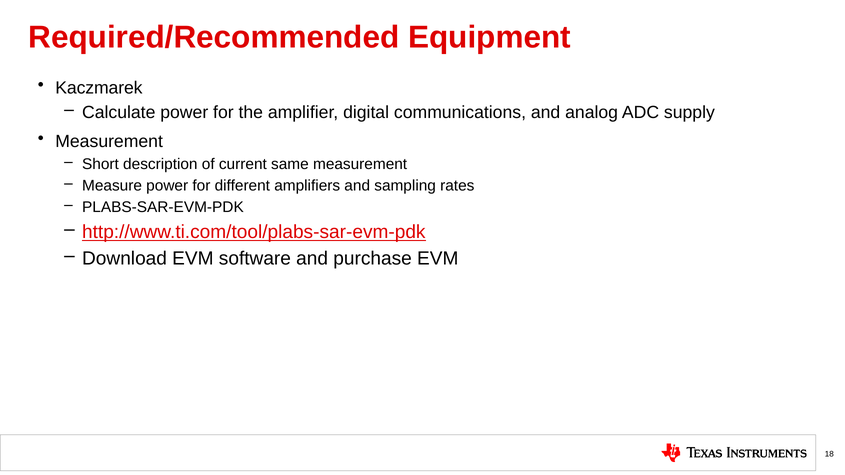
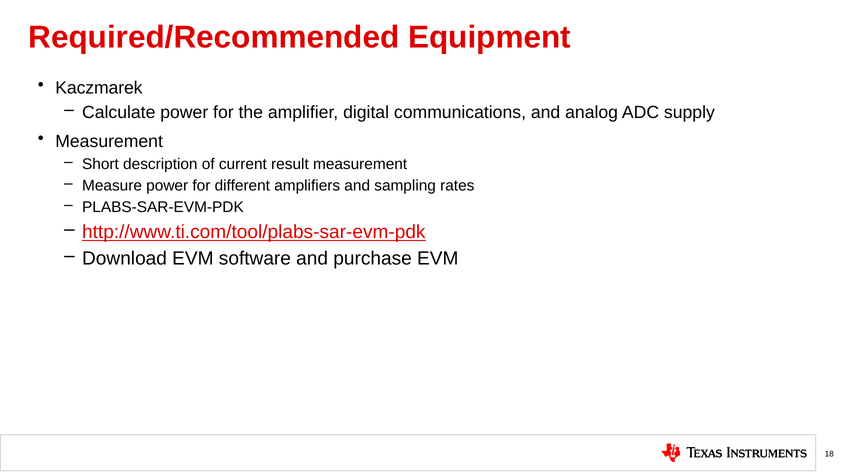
same: same -> result
